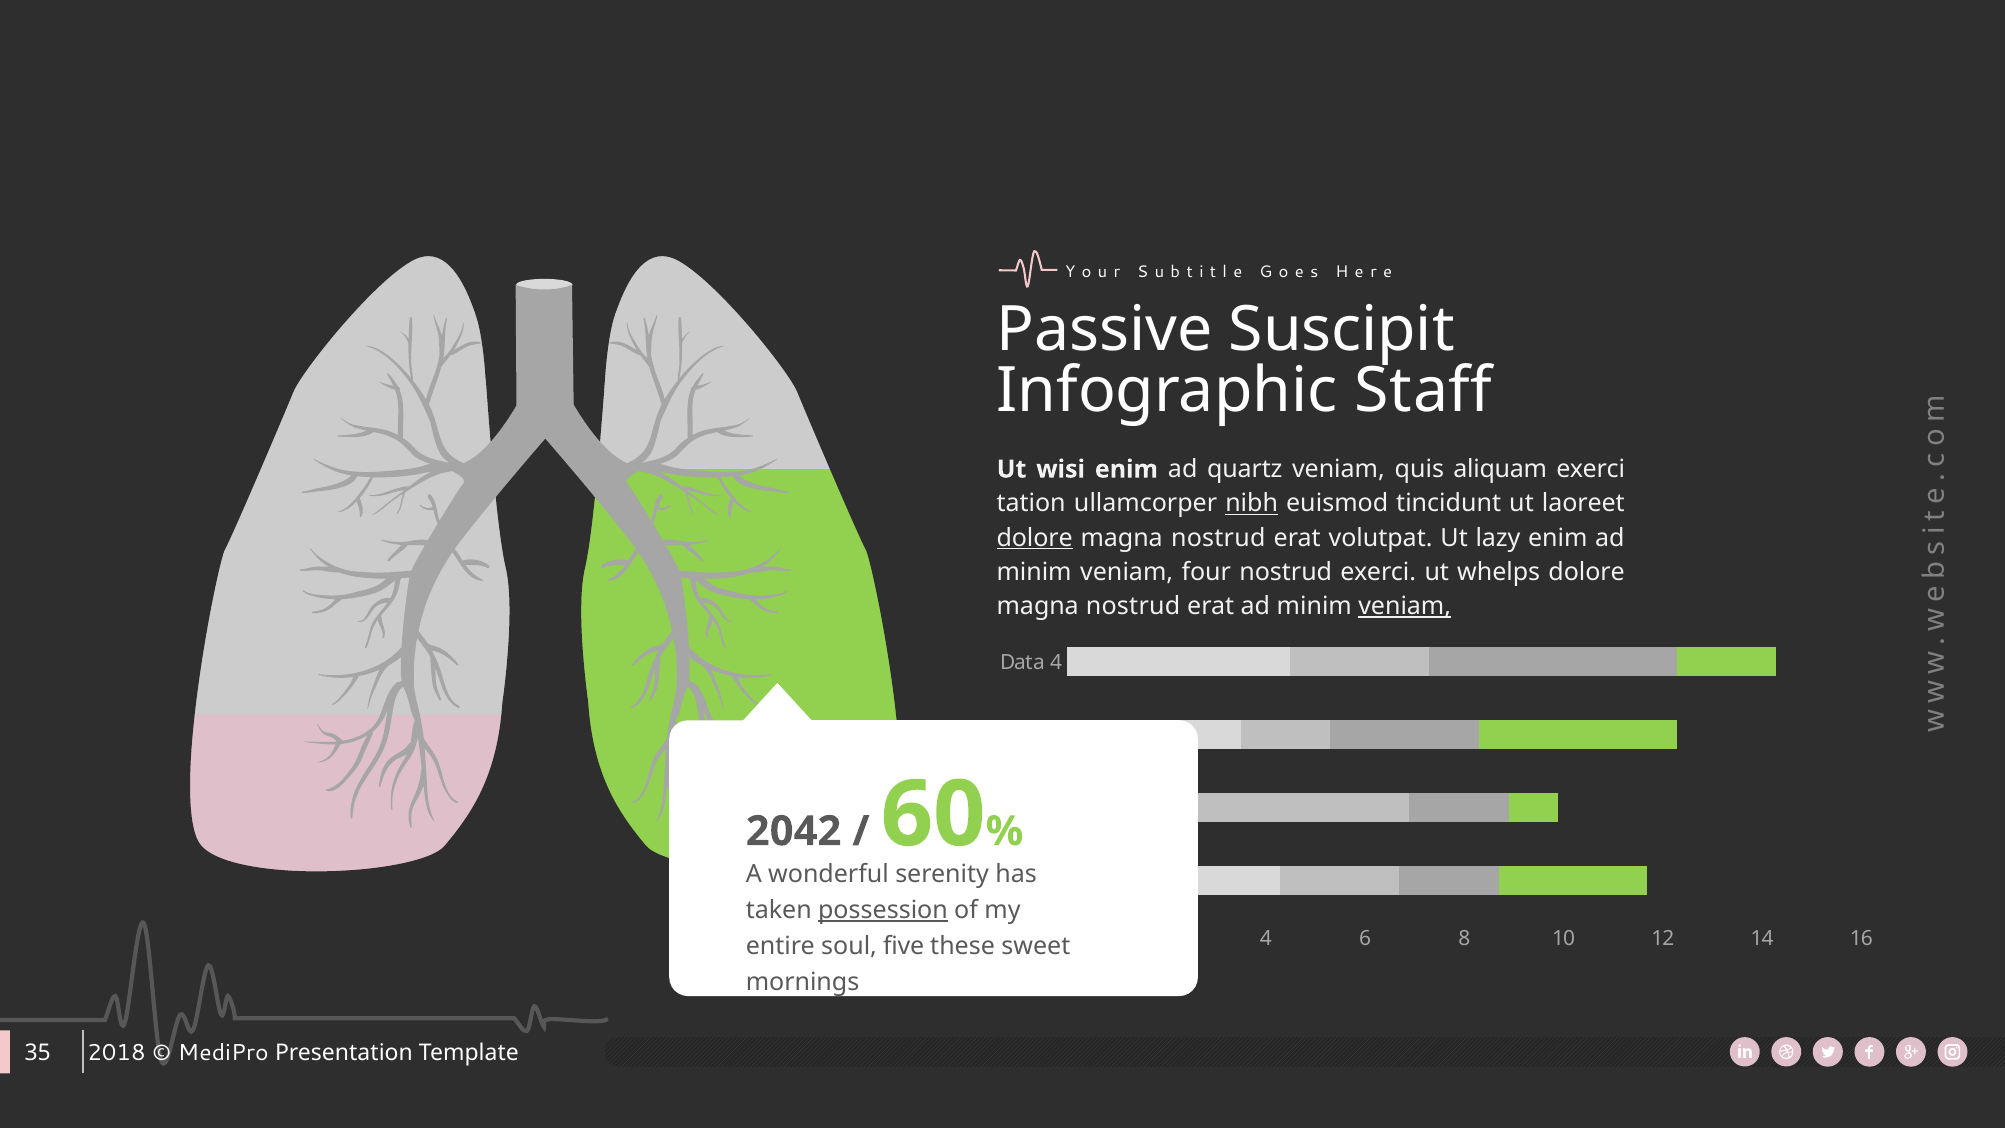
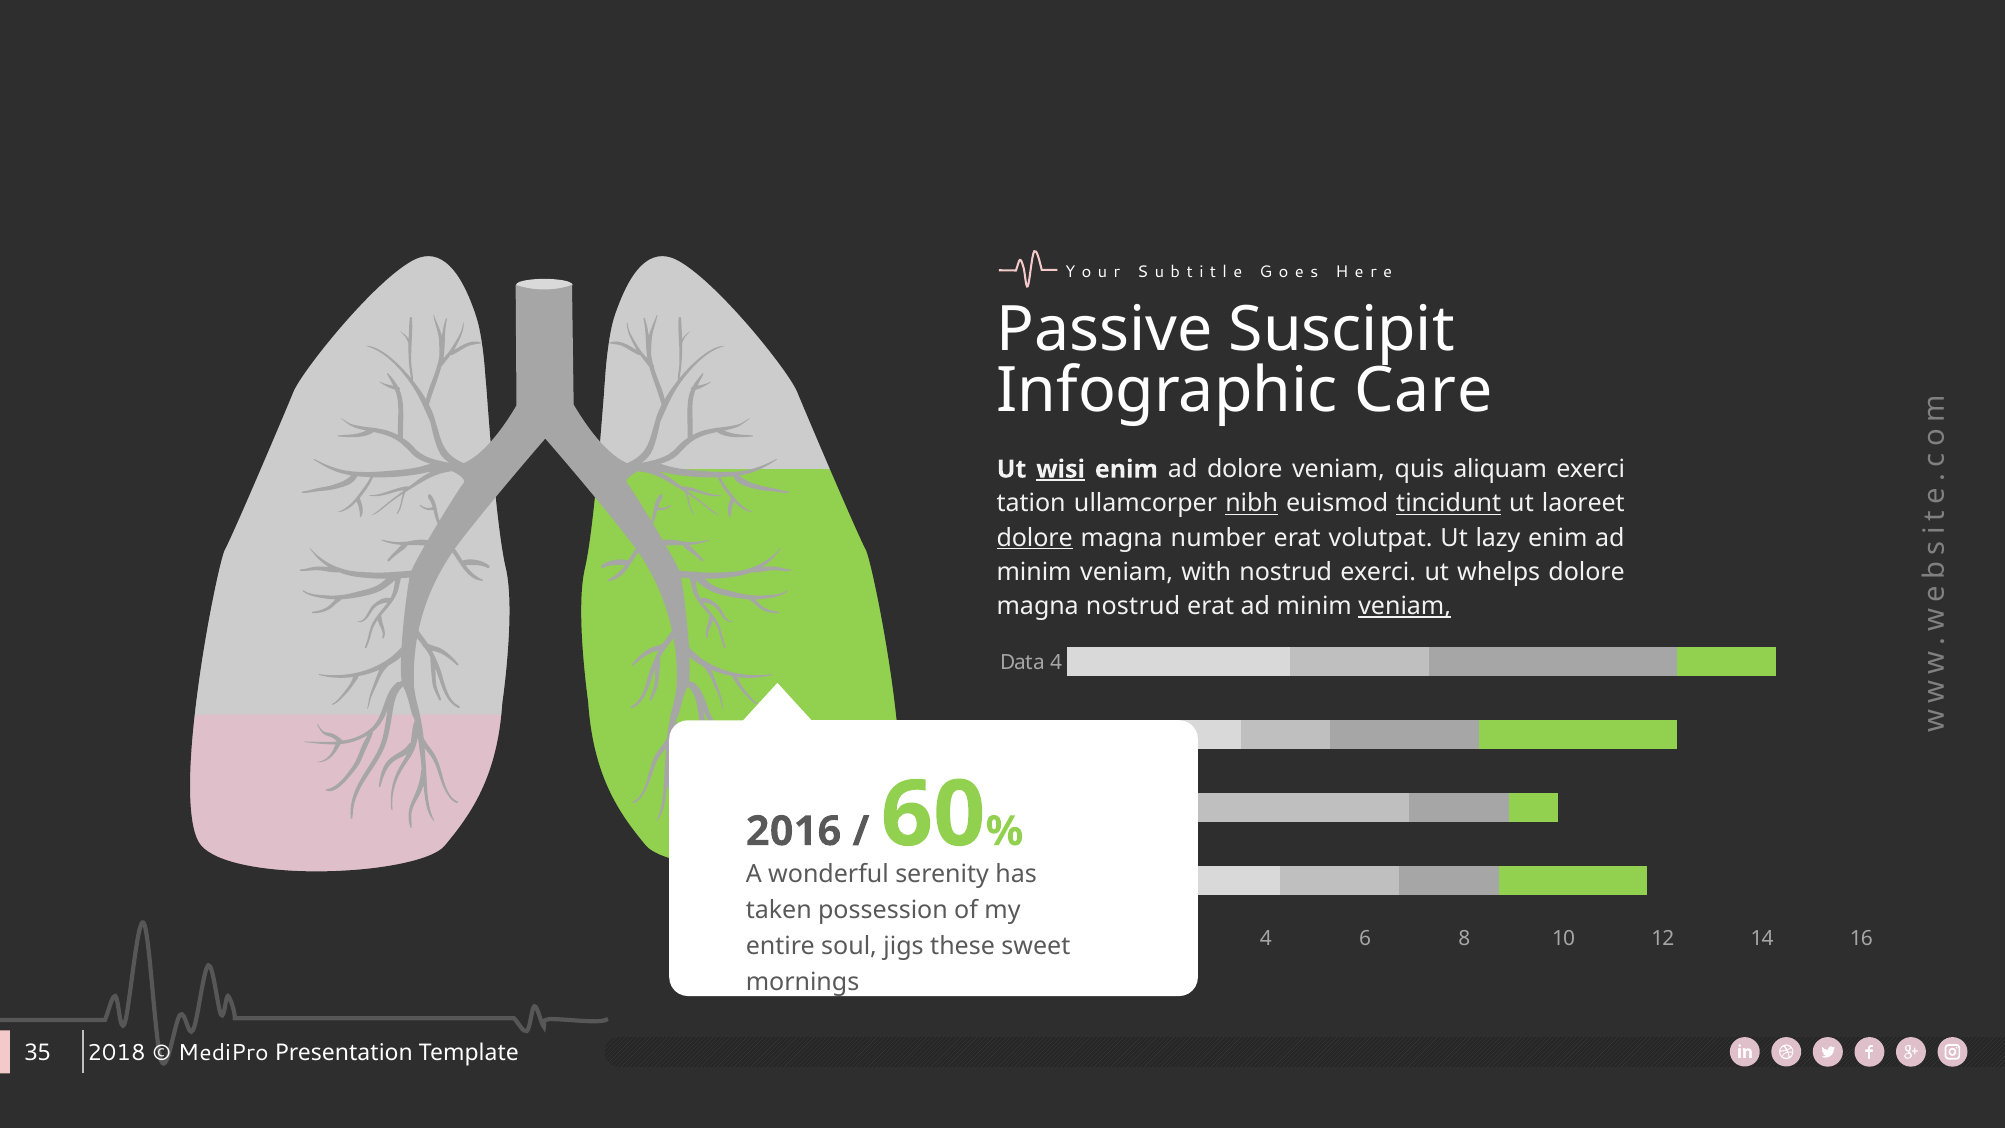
Staff: Staff -> Care
wisi underline: none -> present
ad quartz: quartz -> dolore
tincidunt underline: none -> present
nostrud at (1218, 538): nostrud -> number
four: four -> with
2042: 2042 -> 2016
possession underline: present -> none
five: five -> jigs
